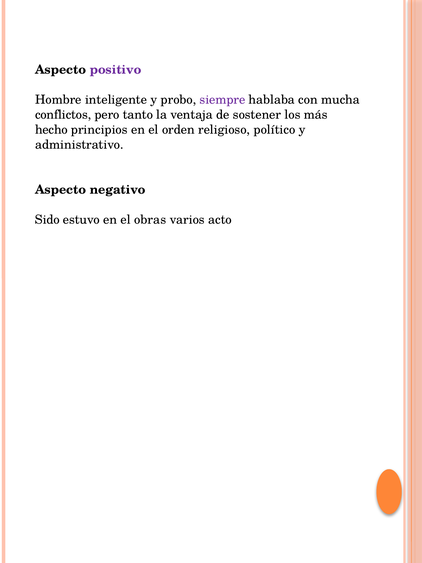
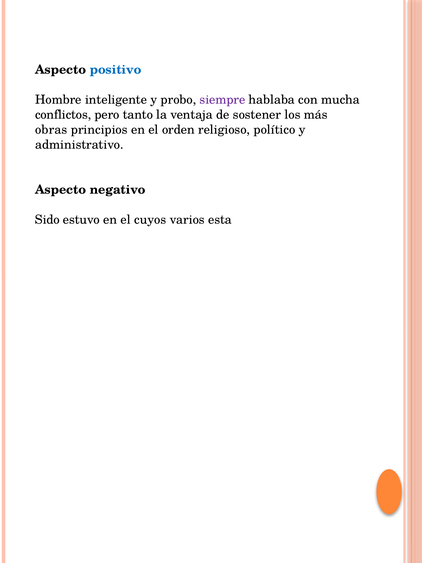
positivo colour: purple -> blue
hecho: hecho -> obras
obras: obras -> cuyos
acto: acto -> esta
